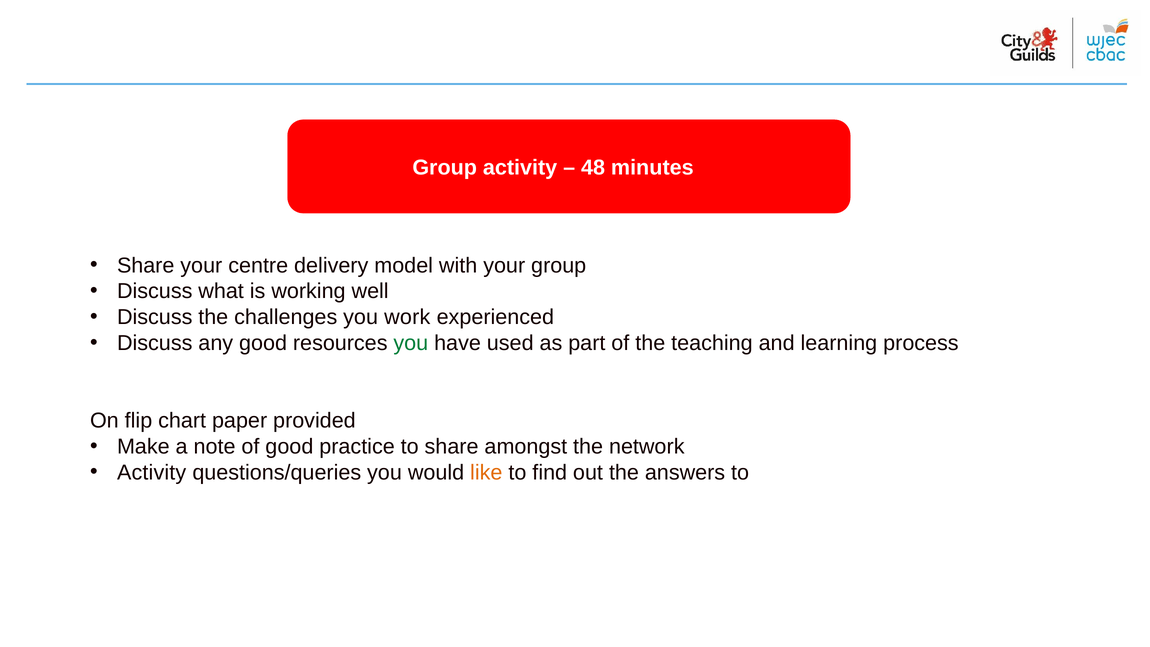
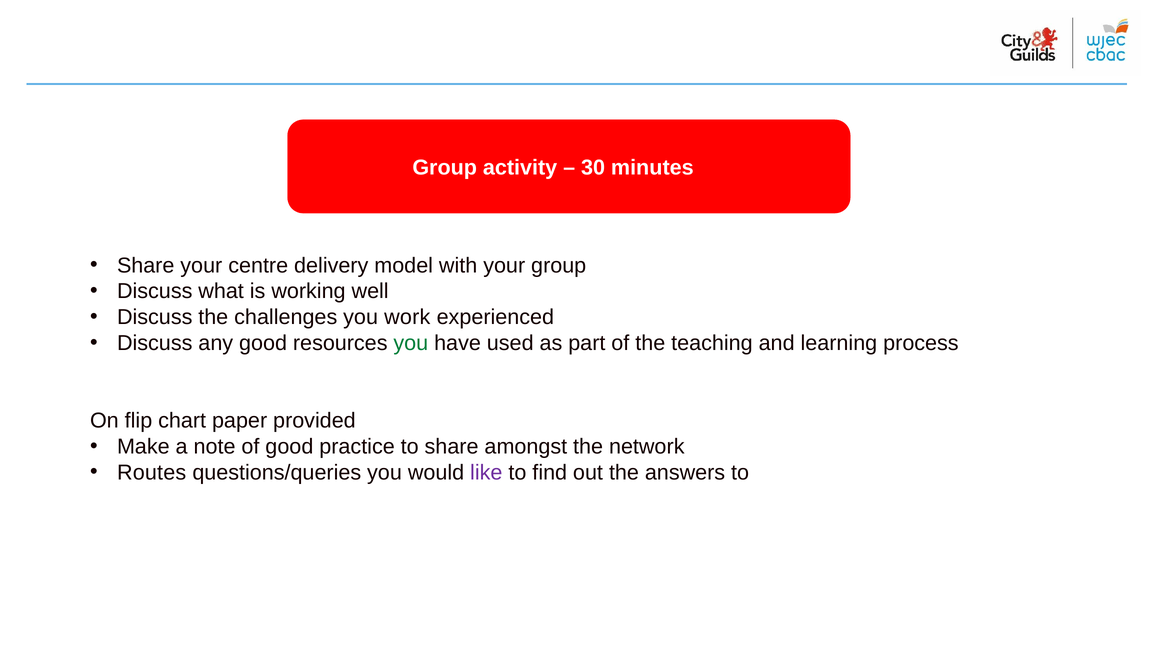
48: 48 -> 30
Activity at (152, 472): Activity -> Routes
like colour: orange -> purple
